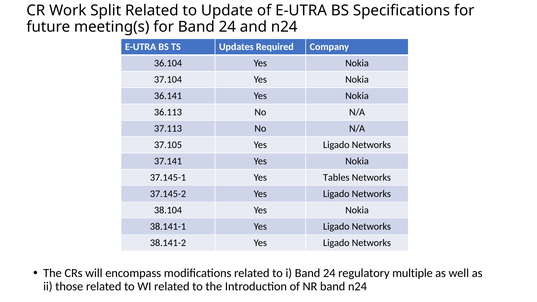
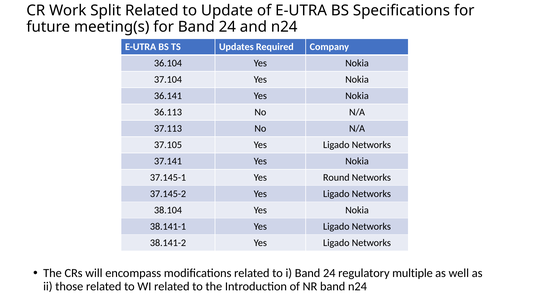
Tables: Tables -> Round
